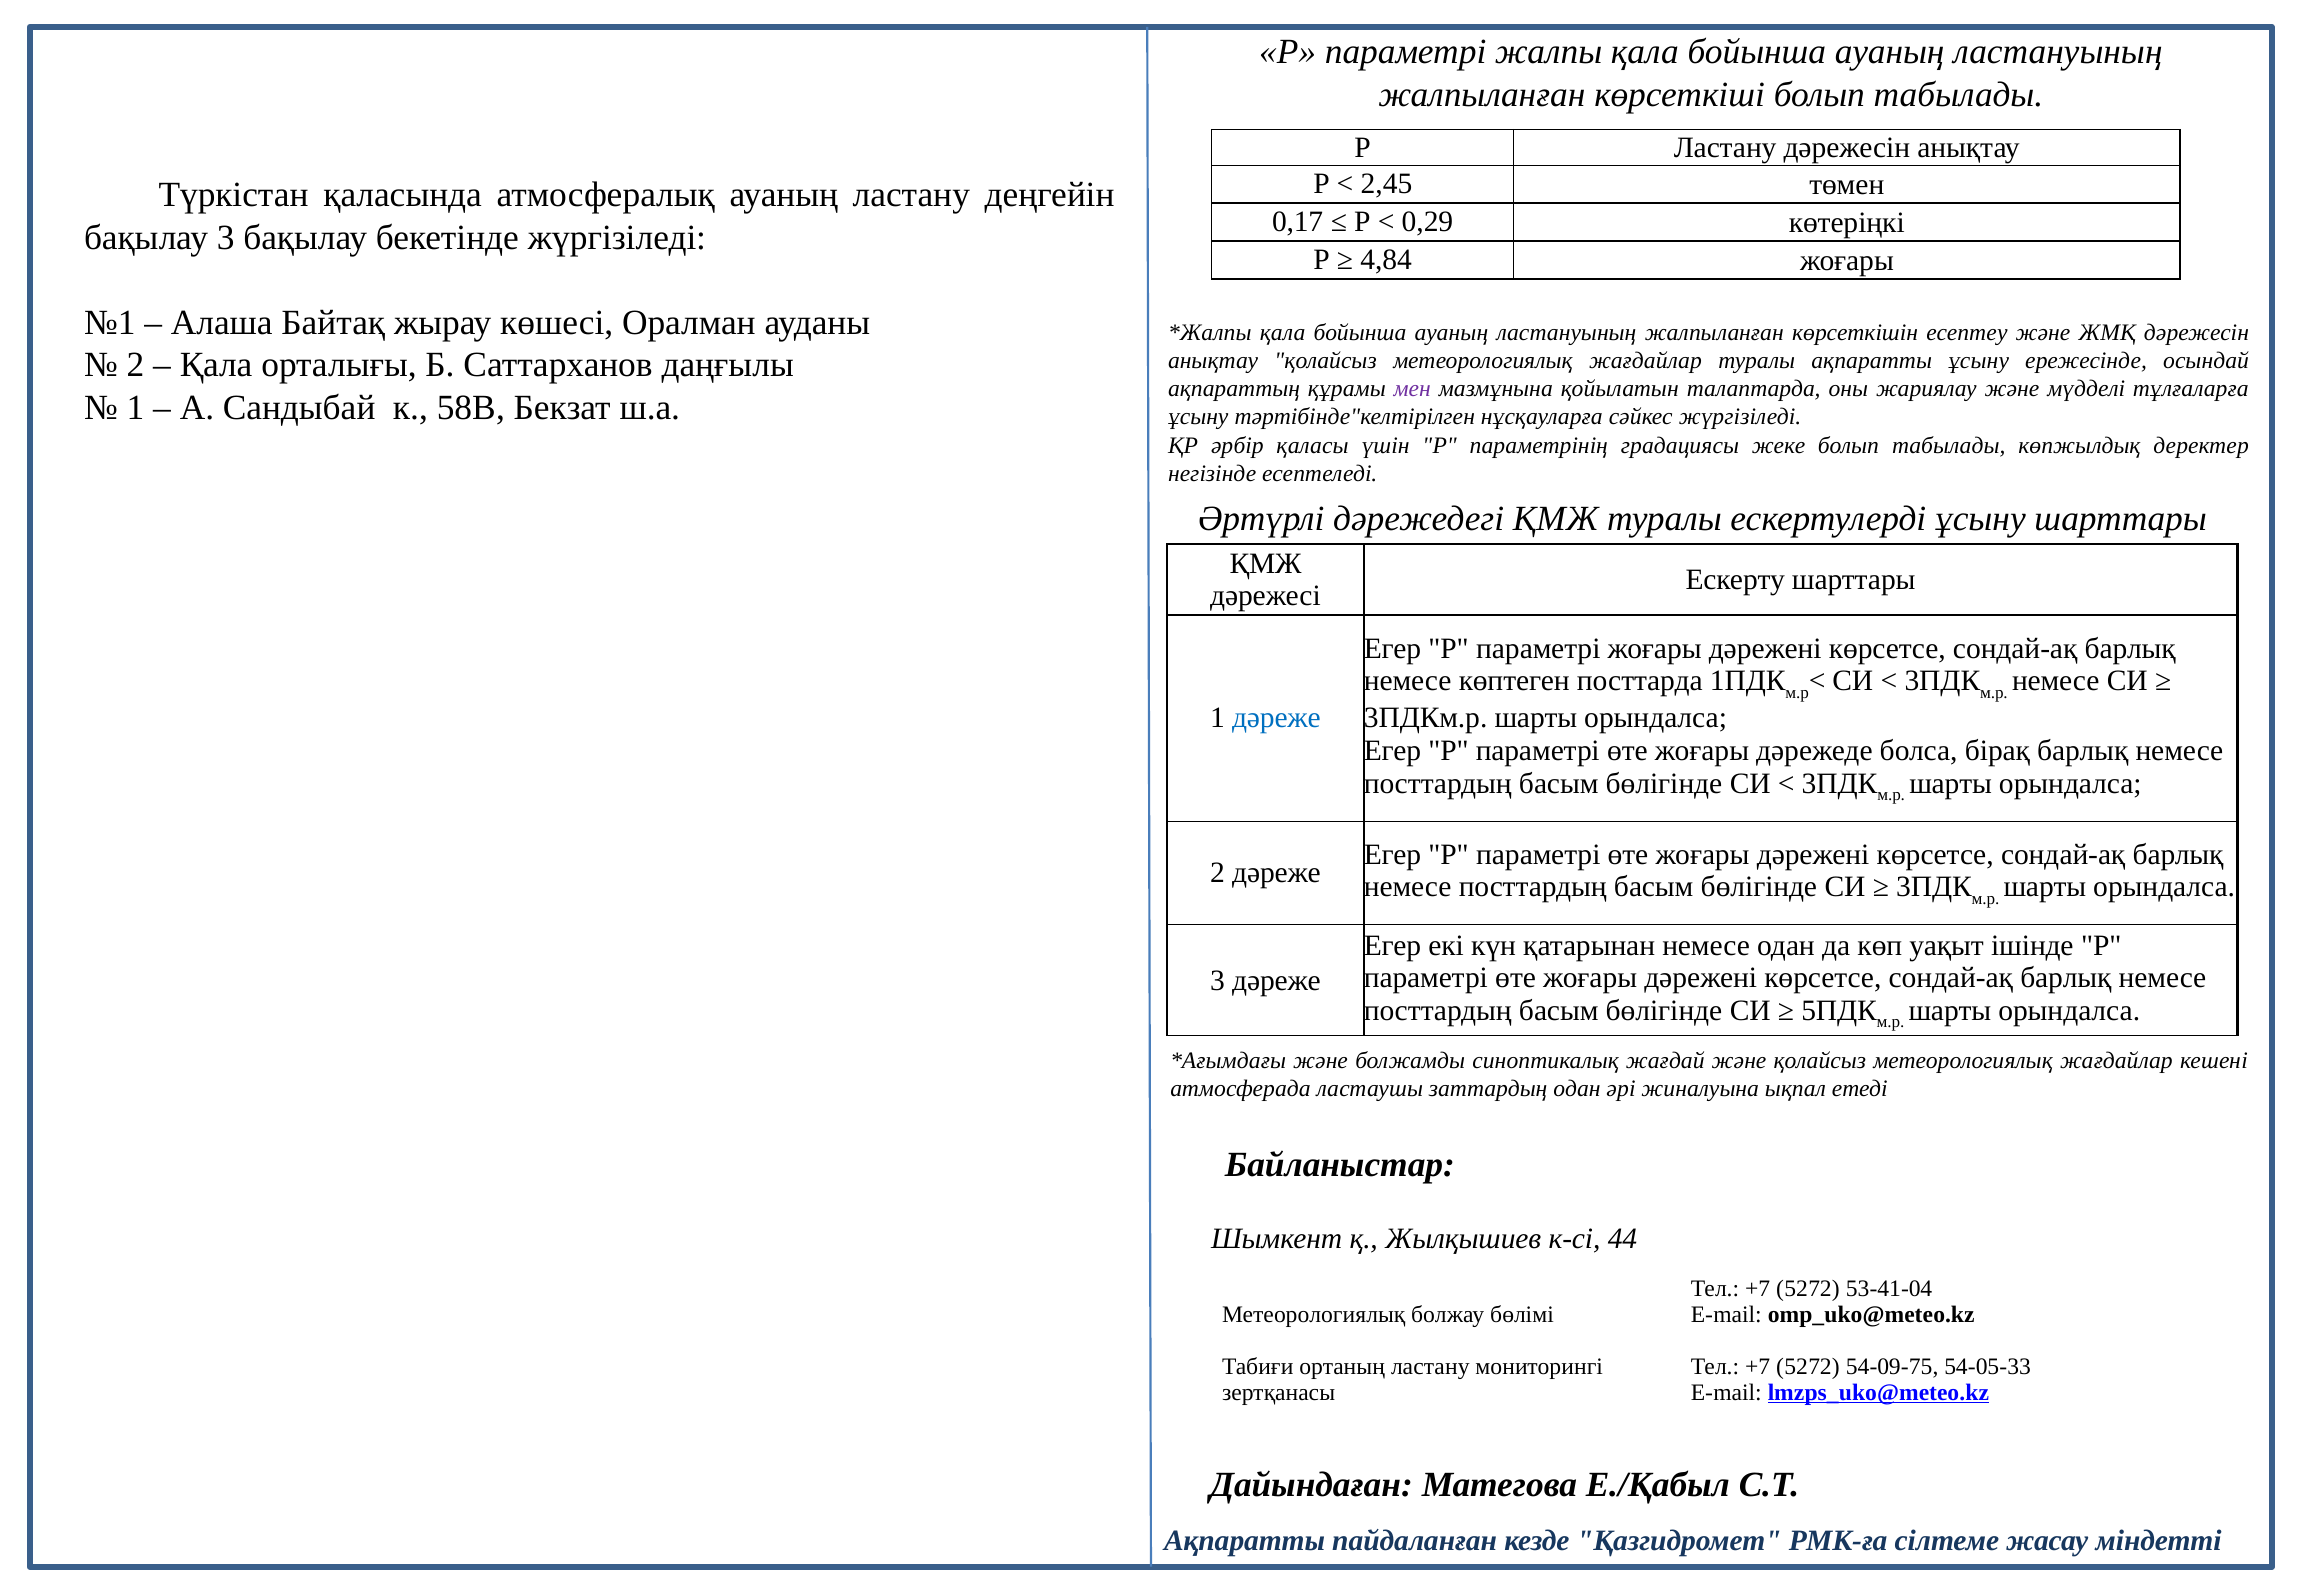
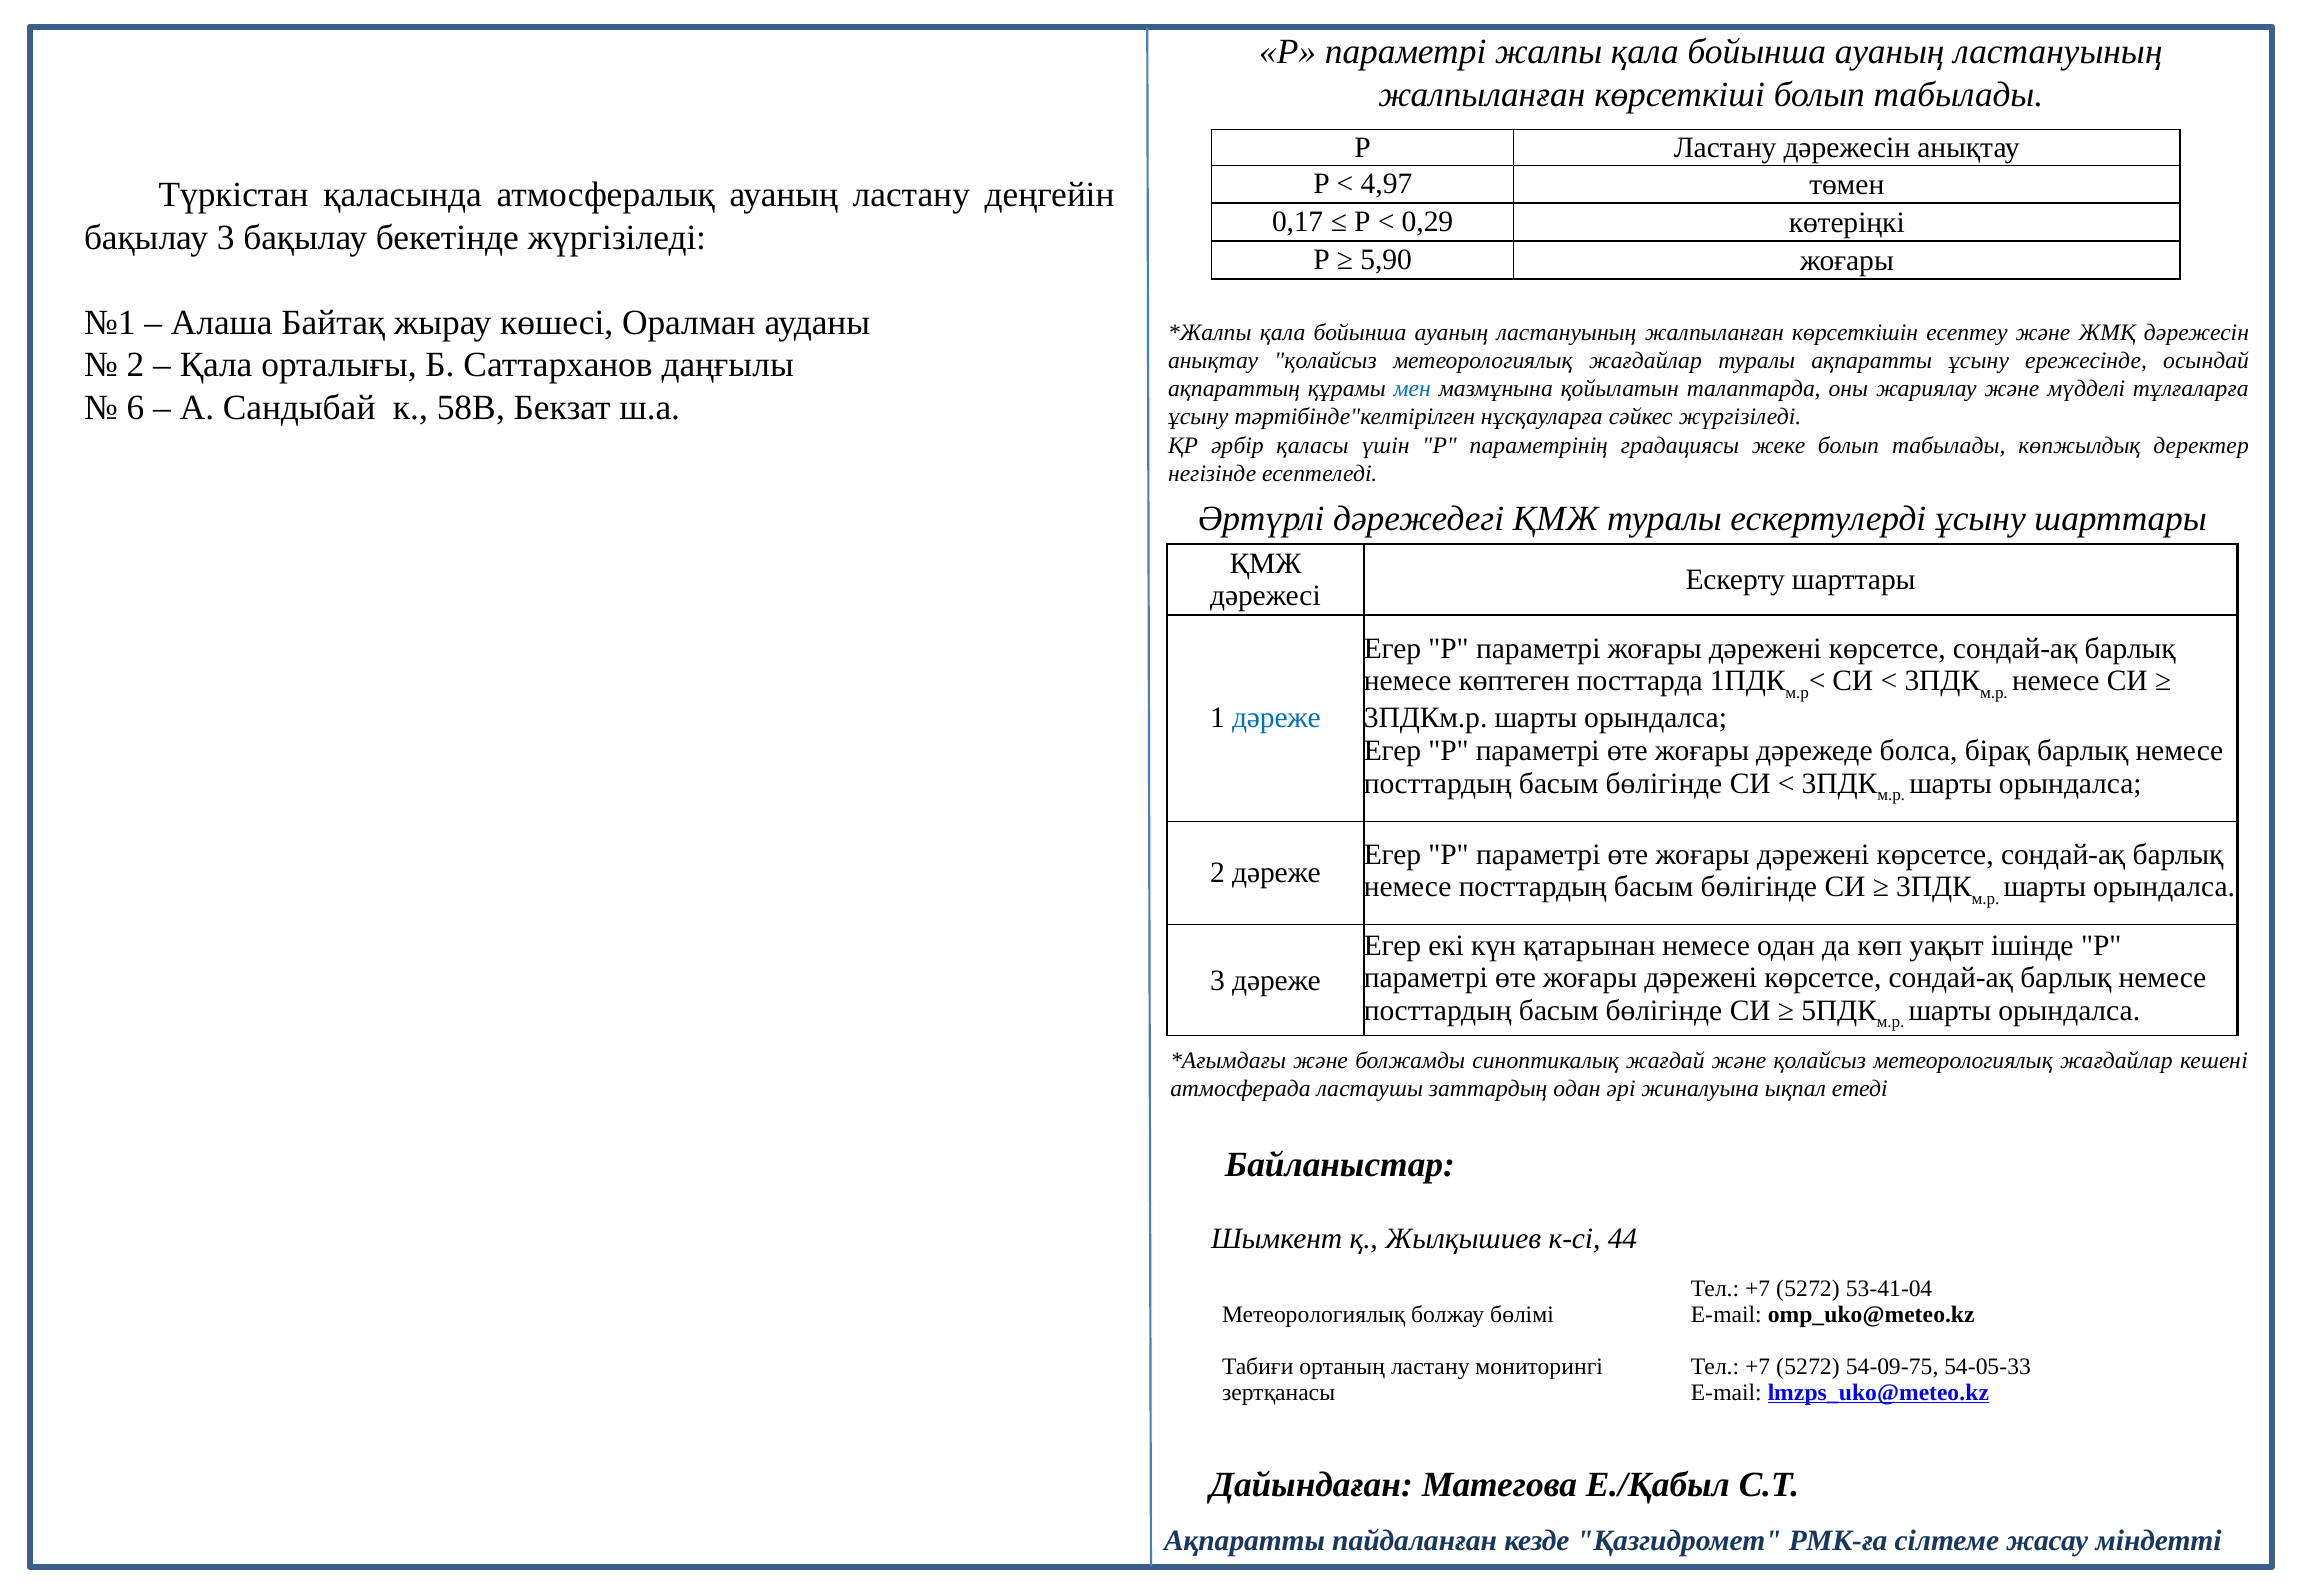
2,45: 2,45 -> 4,97
4,84: 4,84 -> 5,90
мен colour: purple -> blue
1 at (136, 408): 1 -> 6
